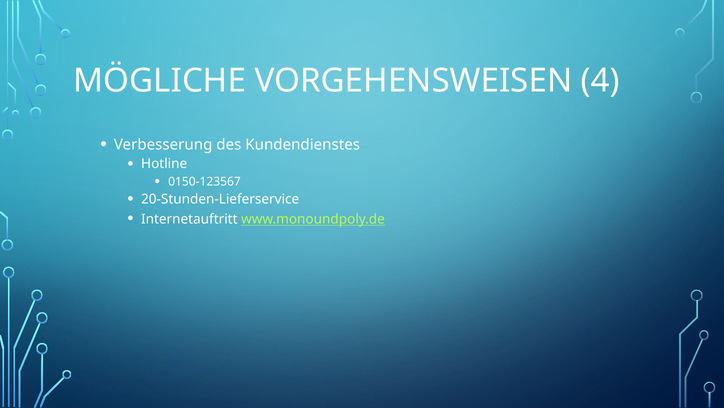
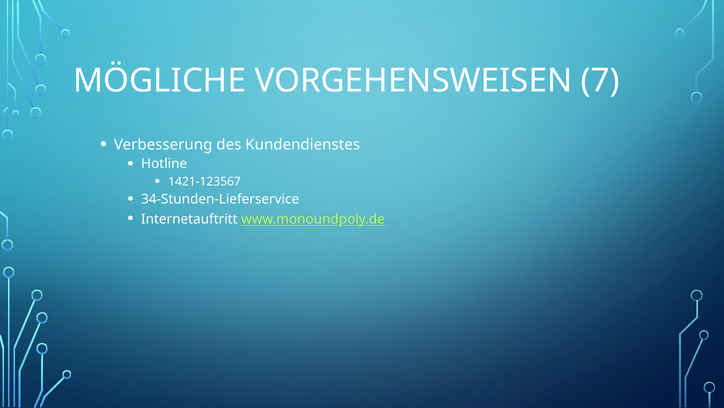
4: 4 -> 7
0150-123567: 0150-123567 -> 1421-123567
20-Stunden-Lieferservice: 20-Stunden-Lieferservice -> 34-Stunden-Lieferservice
